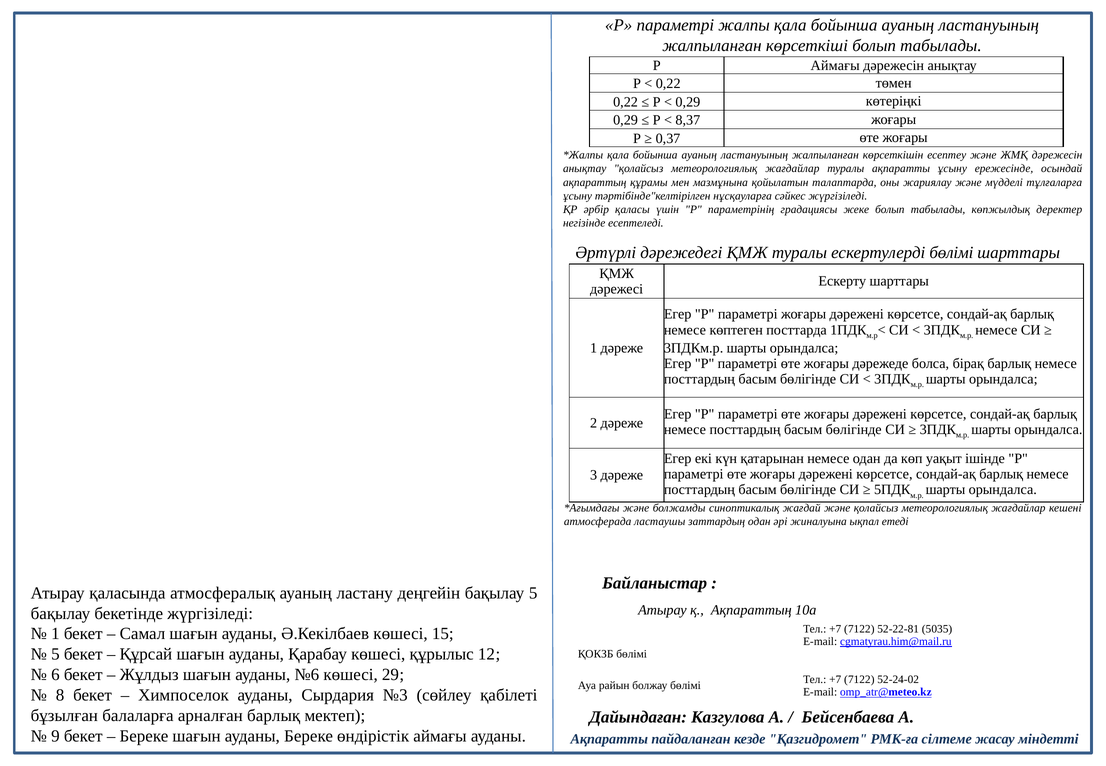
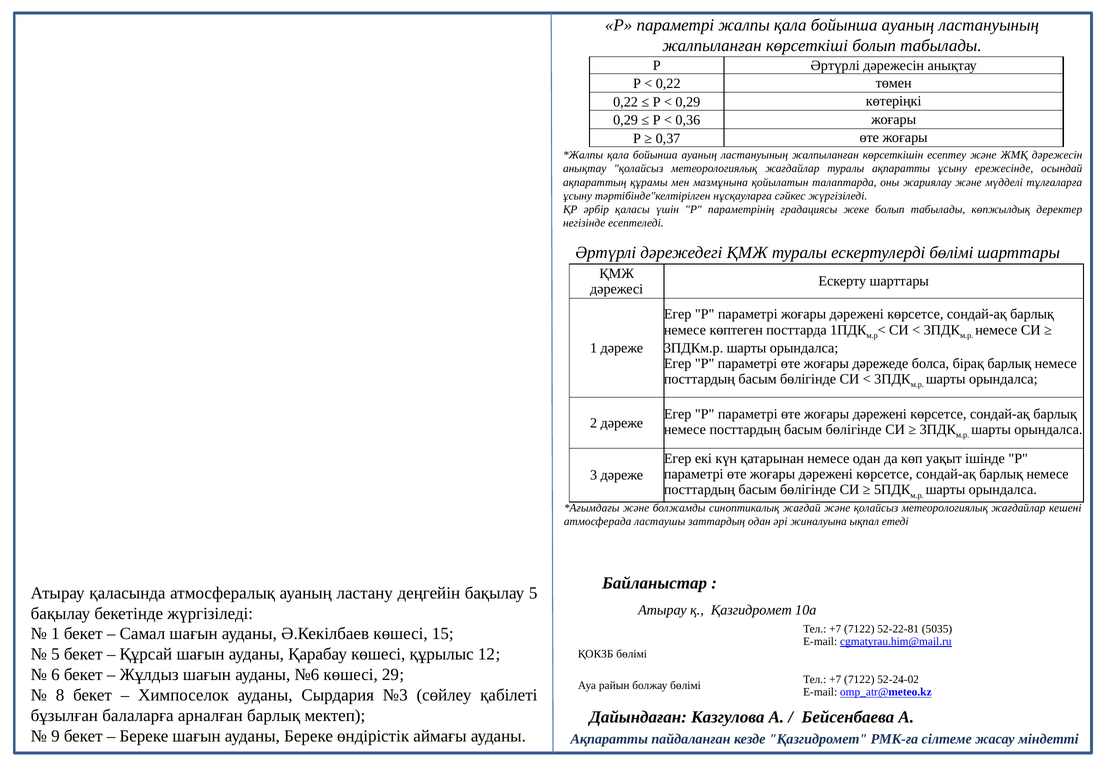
Р Аймағы: Аймағы -> Әртүрлі
8,37: 8,37 -> 0,36
қ Ақпараттың: Ақпараттың -> Қазгидромет
